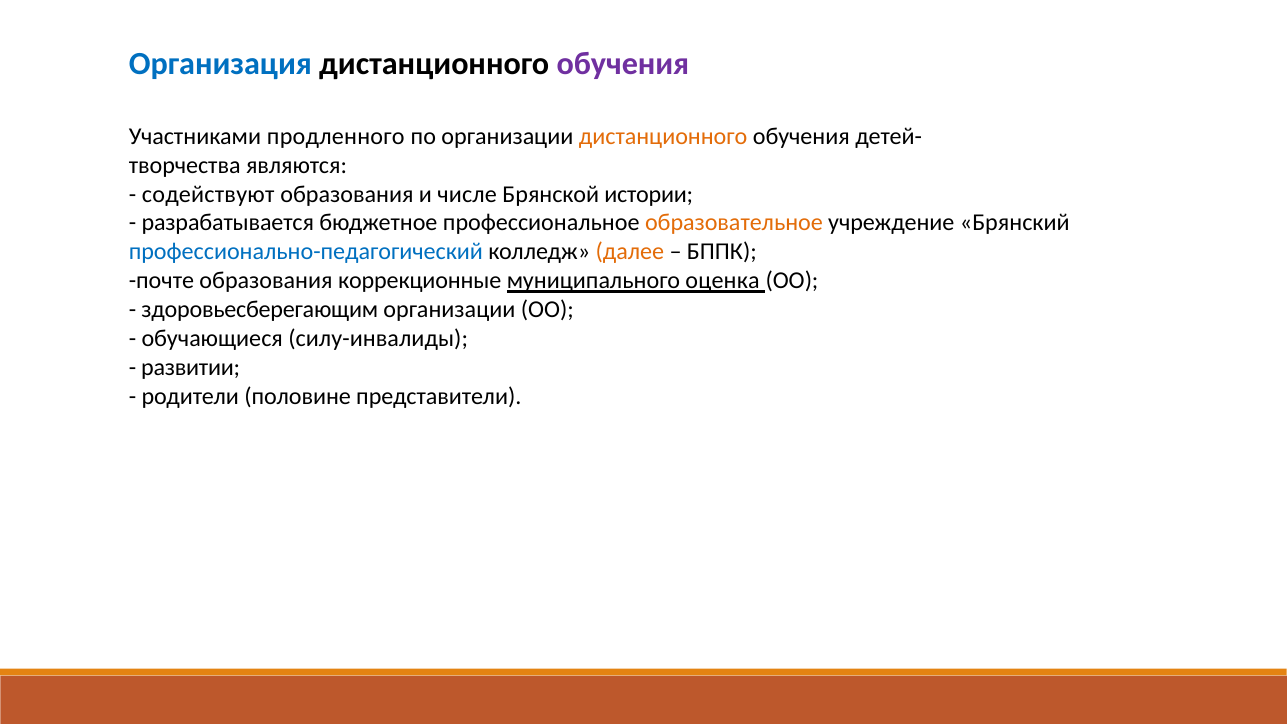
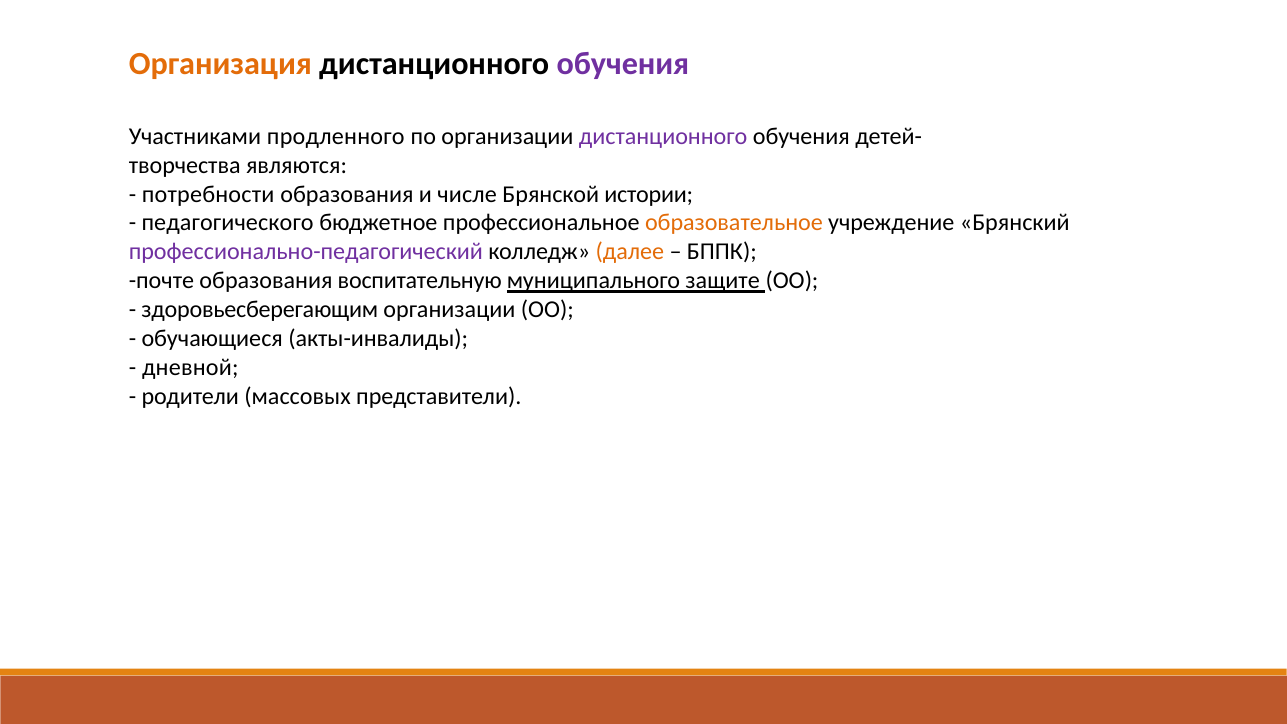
Организация colour: blue -> orange
дистанционного at (663, 136) colour: orange -> purple
содействуют: содействуют -> потребности
разрабатывается: разрабатывается -> педагогического
профессионально-педагогический colour: blue -> purple
коррекционные: коррекционные -> воспитательную
оценка: оценка -> защите
силу-инвалиды: силу-инвалиды -> акты-инвалиды
развитии: развитии -> дневной
половине: половине -> массовых
